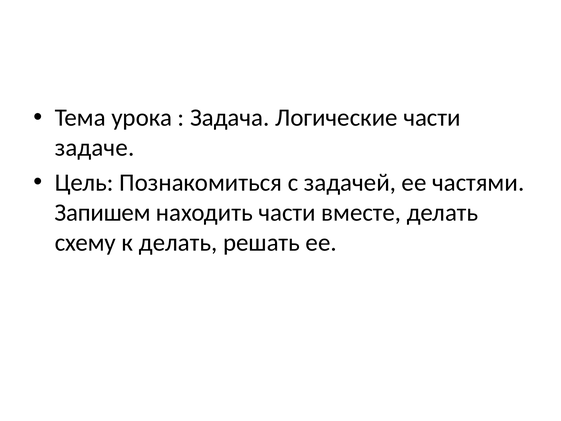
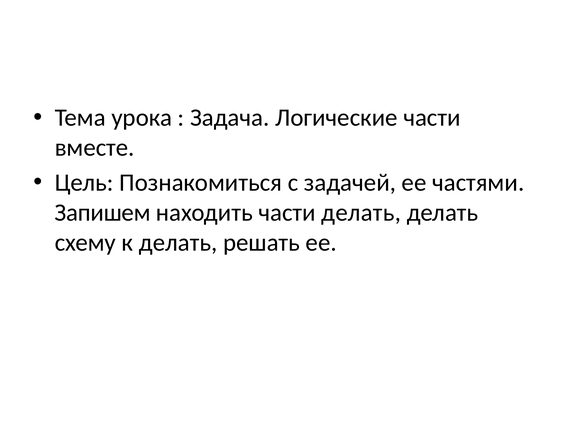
задаче: задаче -> вместе
части вместе: вместе -> делать
